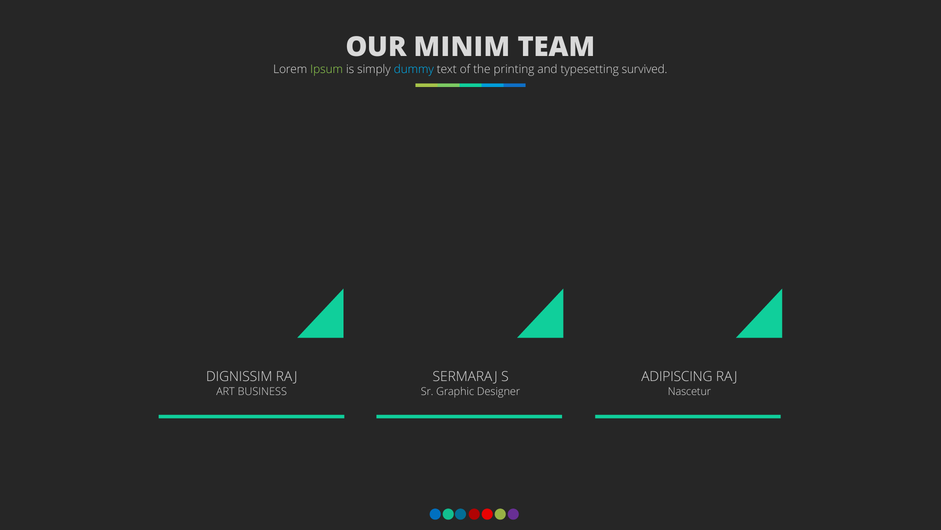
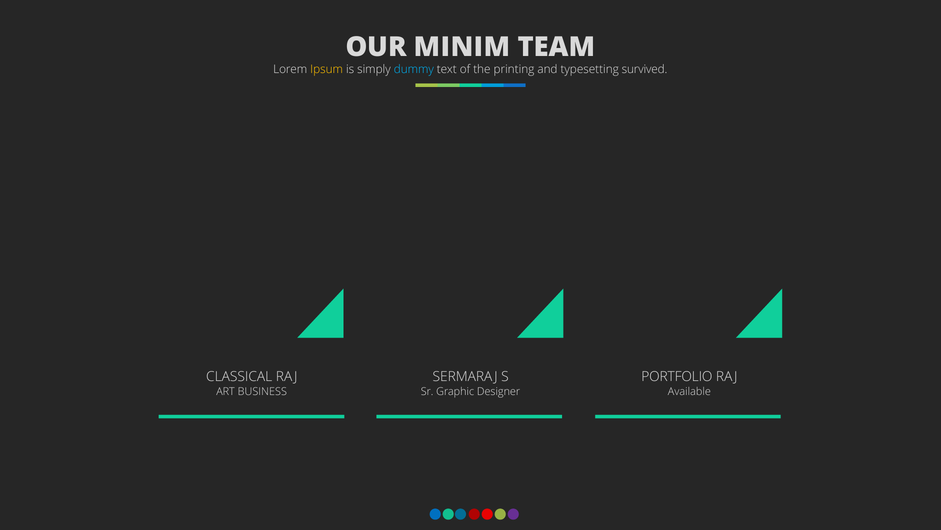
Ipsum colour: light green -> yellow
DIGNISSIM: DIGNISSIM -> CLASSICAL
ADIPISCING: ADIPISCING -> PORTFOLIO
Nascetur: Nascetur -> Available
